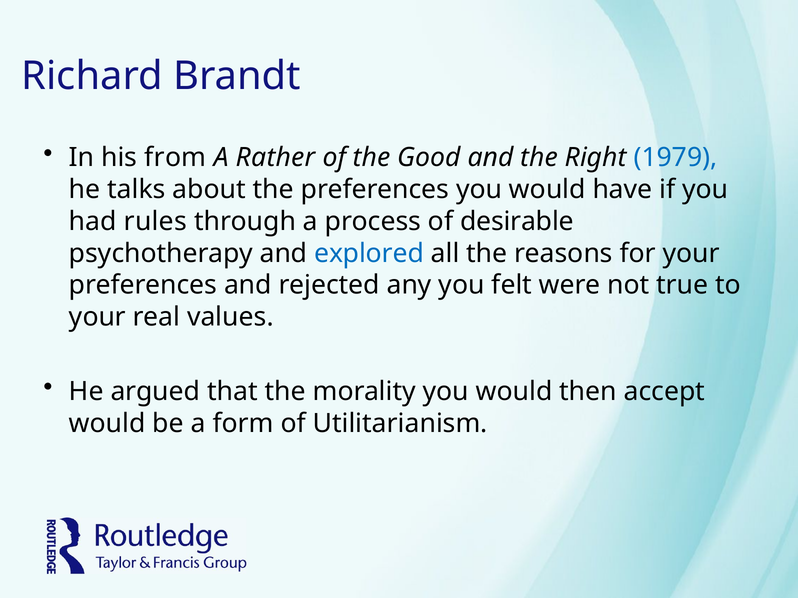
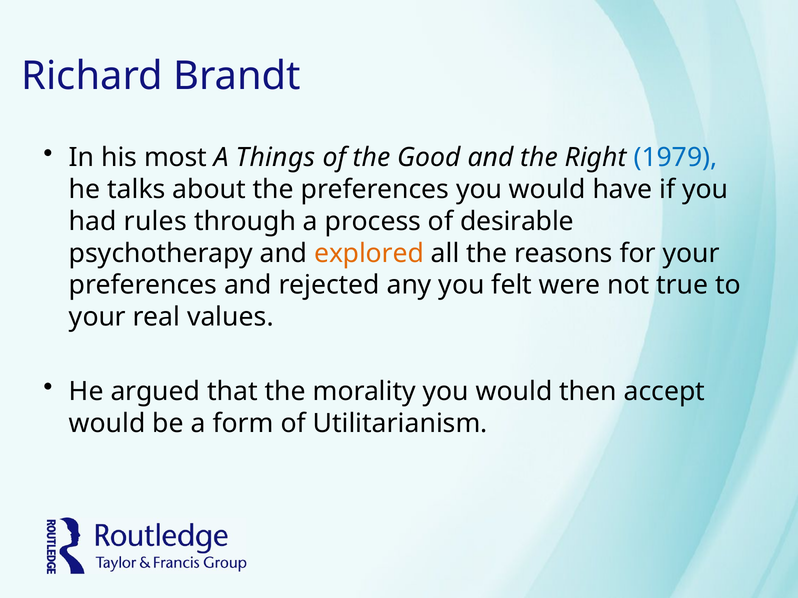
from: from -> most
Rather: Rather -> Things
explored colour: blue -> orange
